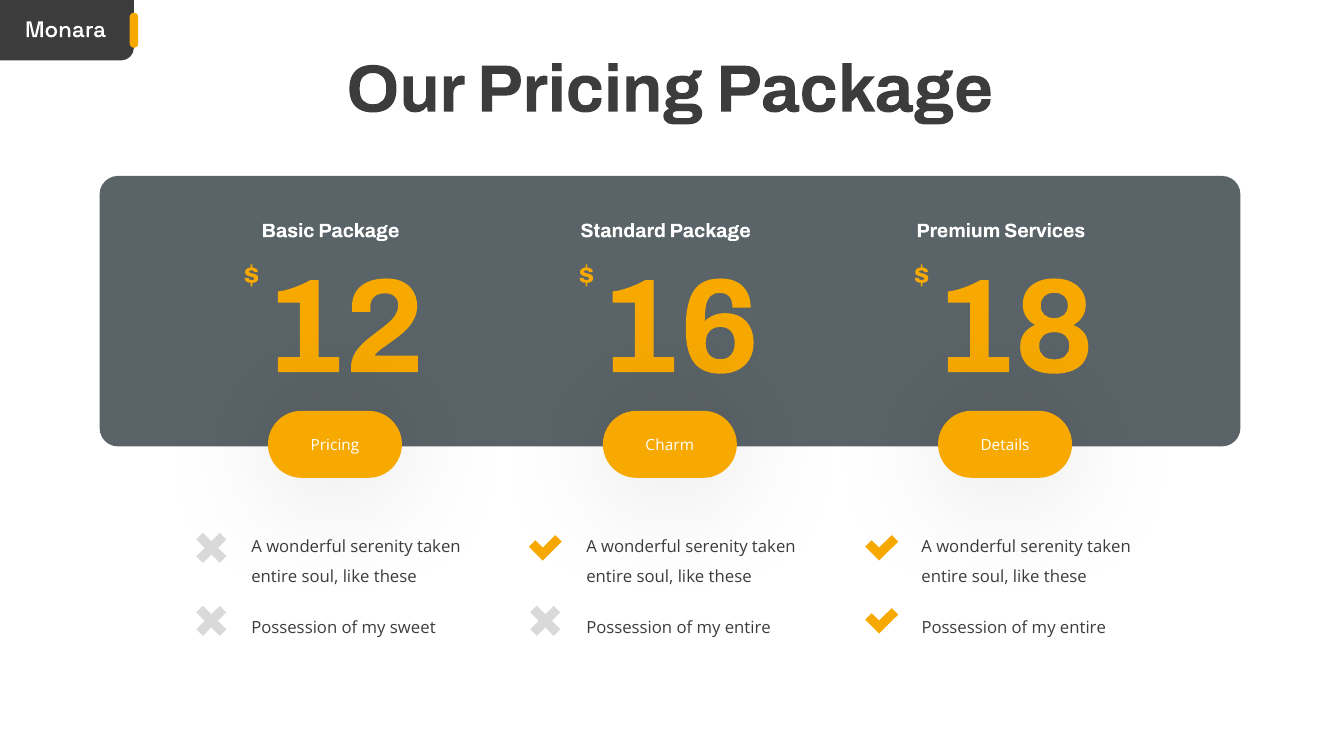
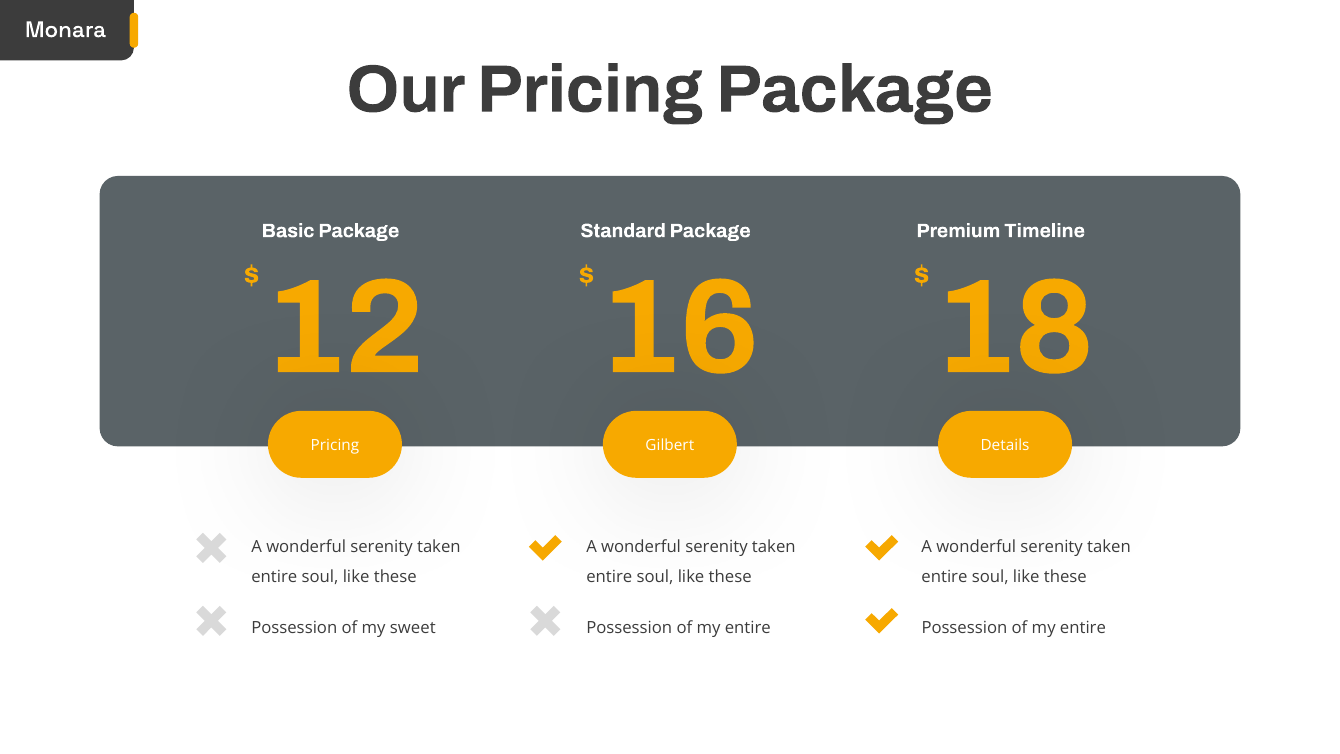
Services: Services -> Timeline
Charm: Charm -> Gilbert
